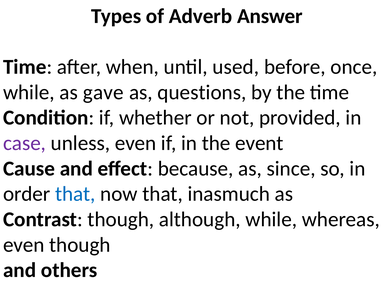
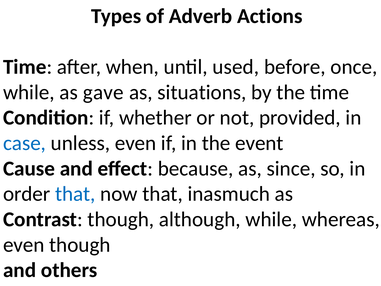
Answer: Answer -> Actions
questions: questions -> situations
case colour: purple -> blue
